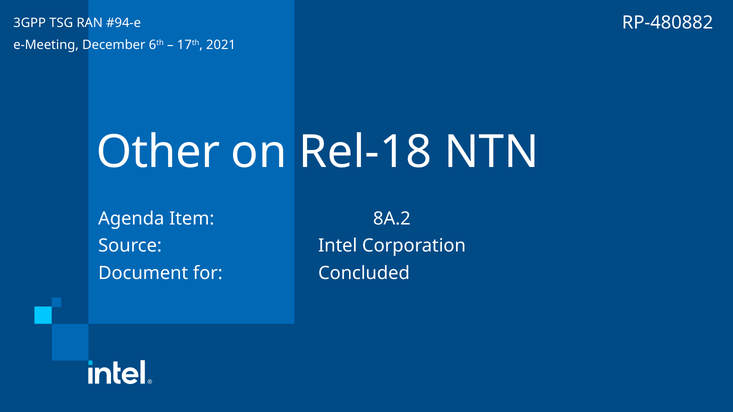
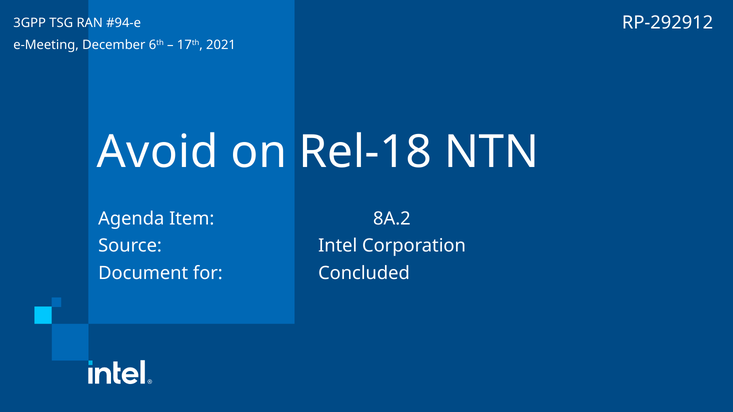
RP-480882: RP-480882 -> RP-292912
Other: Other -> Avoid
